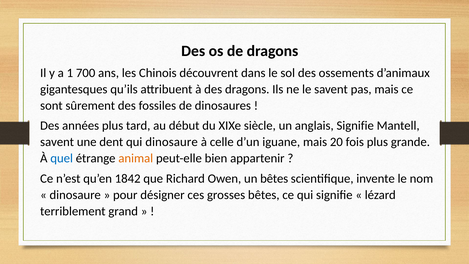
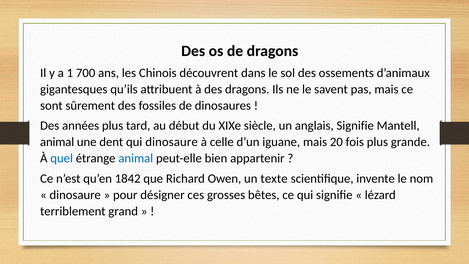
savent at (57, 142): savent -> animal
animal at (136, 158) colour: orange -> blue
un bêtes: bêtes -> texte
